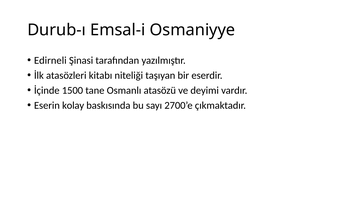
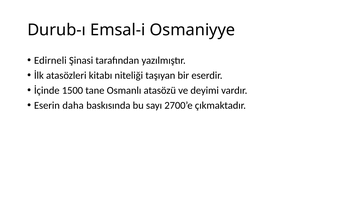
kolay: kolay -> daha
